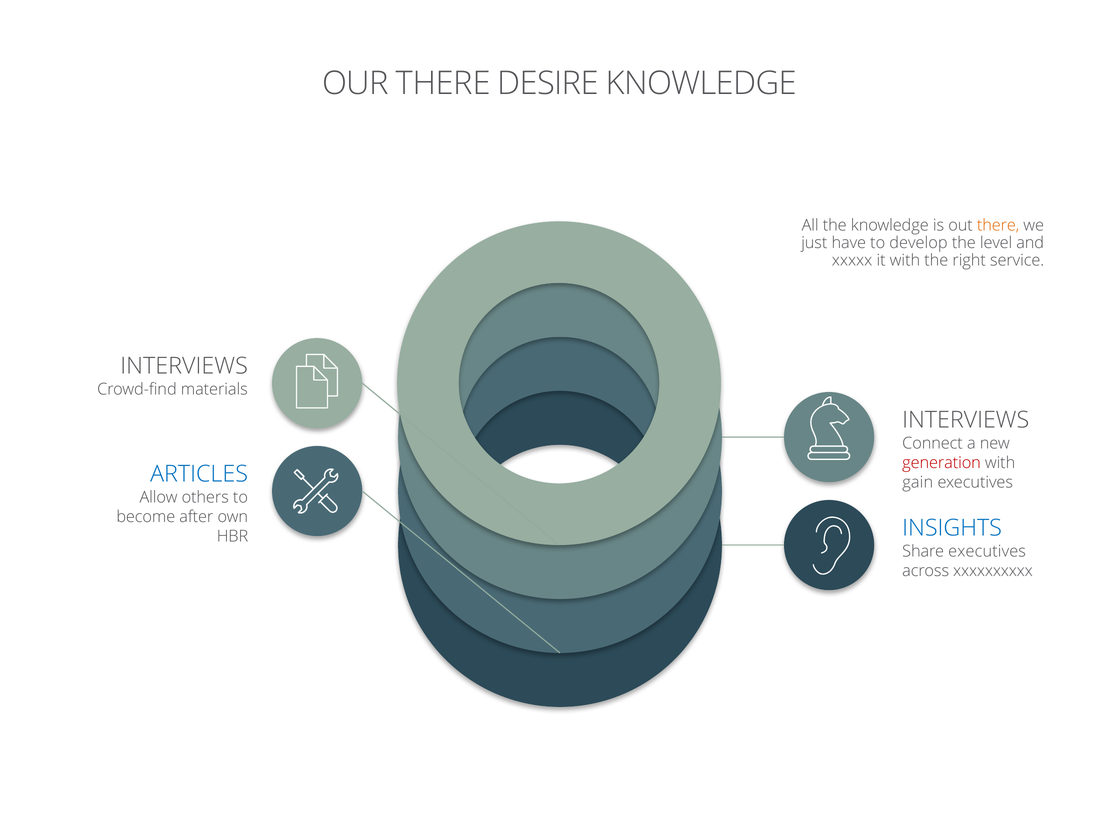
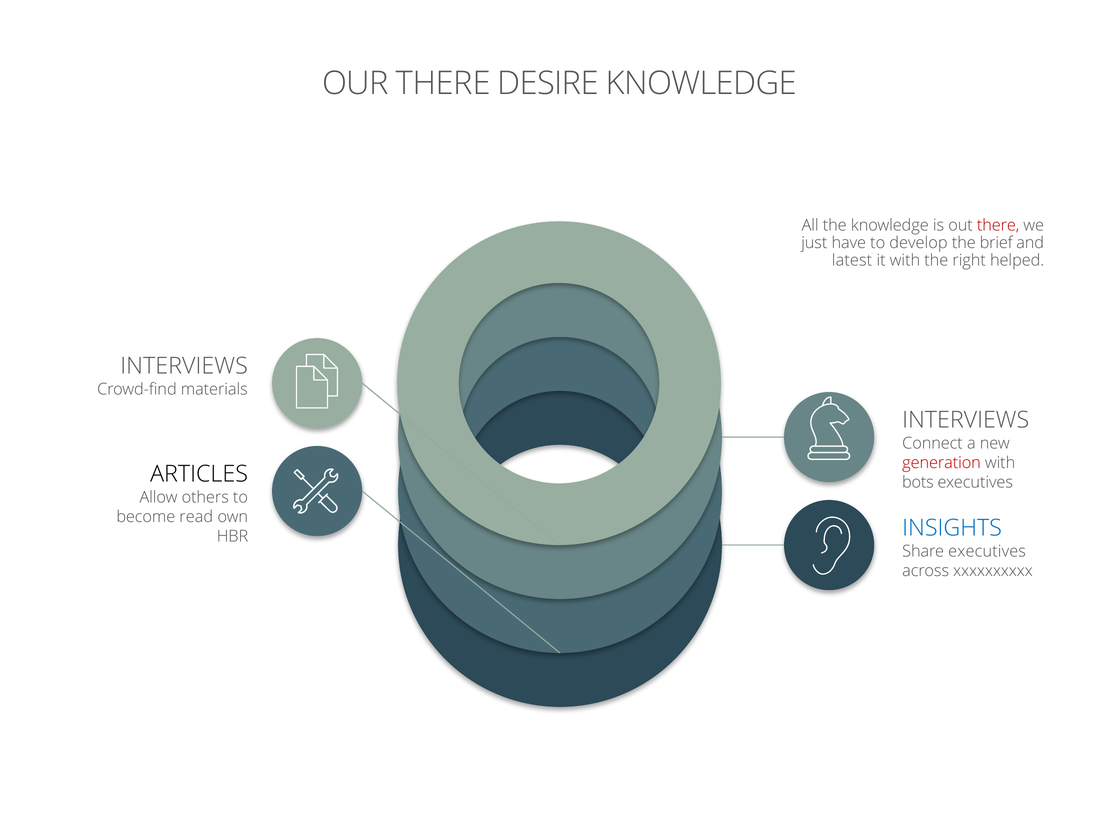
there at (998, 225) colour: orange -> red
level: level -> brief
xxxxx: xxxxx -> latest
service: service -> helped
ARTICLES colour: blue -> black
gain: gain -> bots
after: after -> read
